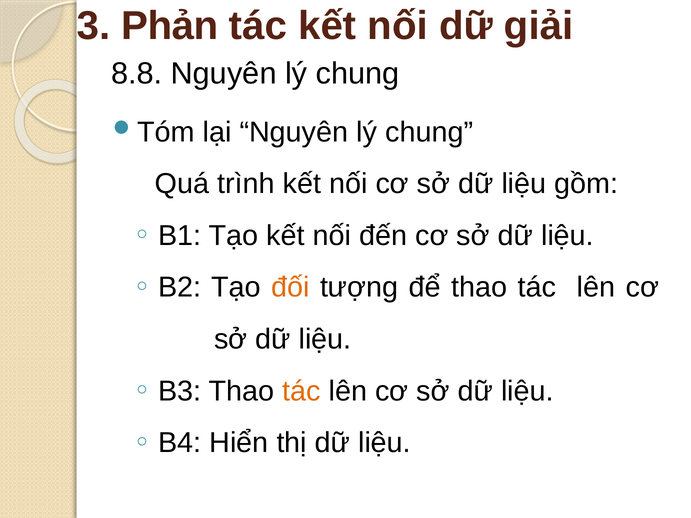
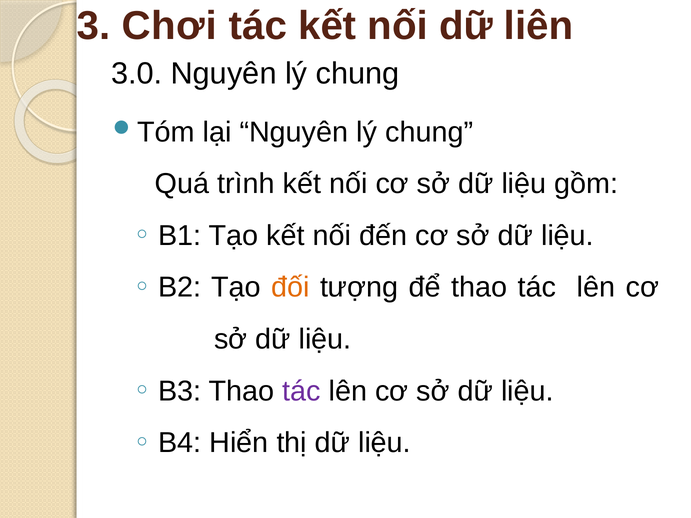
Phản: Phản -> Chơi
giải: giải -> liên
8.8: 8.8 -> 3.0
tác at (302, 391) colour: orange -> purple
